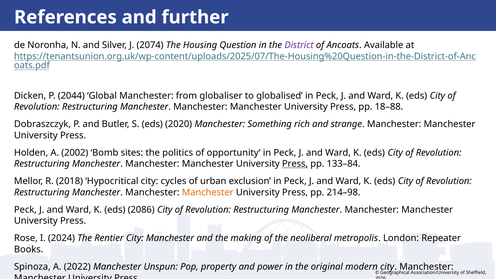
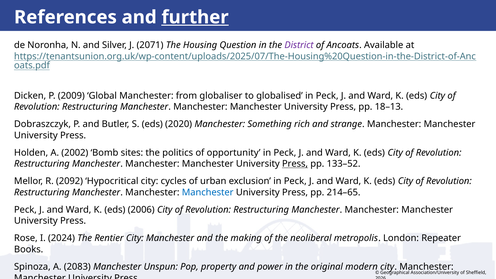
further underline: none -> present
2074: 2074 -> 2071
2044: 2044 -> 2009
18–88: 18–88 -> 18–13
133–84: 133–84 -> 133–52
2018: 2018 -> 2092
Manchester at (208, 192) colour: orange -> blue
214–98: 214–98 -> 214–65
2086: 2086 -> 2006
2022: 2022 -> 2083
